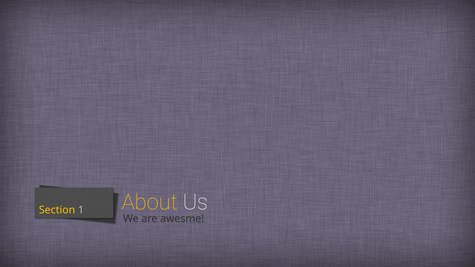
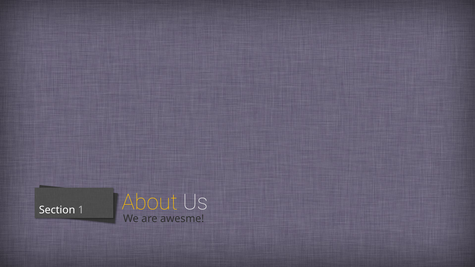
Section colour: yellow -> white
